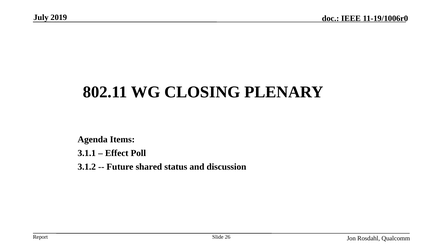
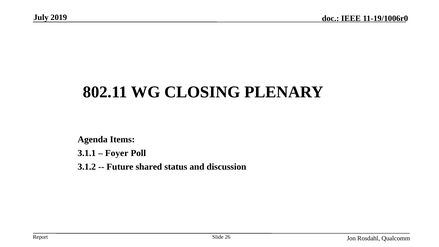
Effect: Effect -> Foyer
